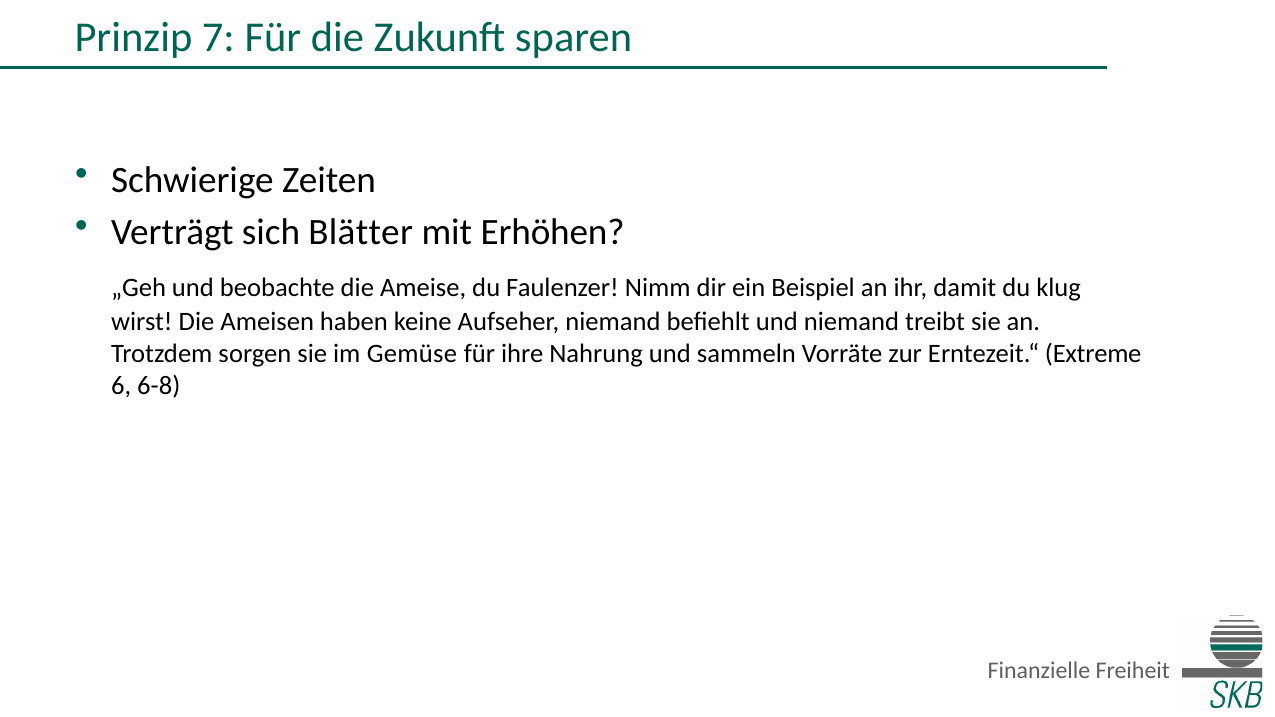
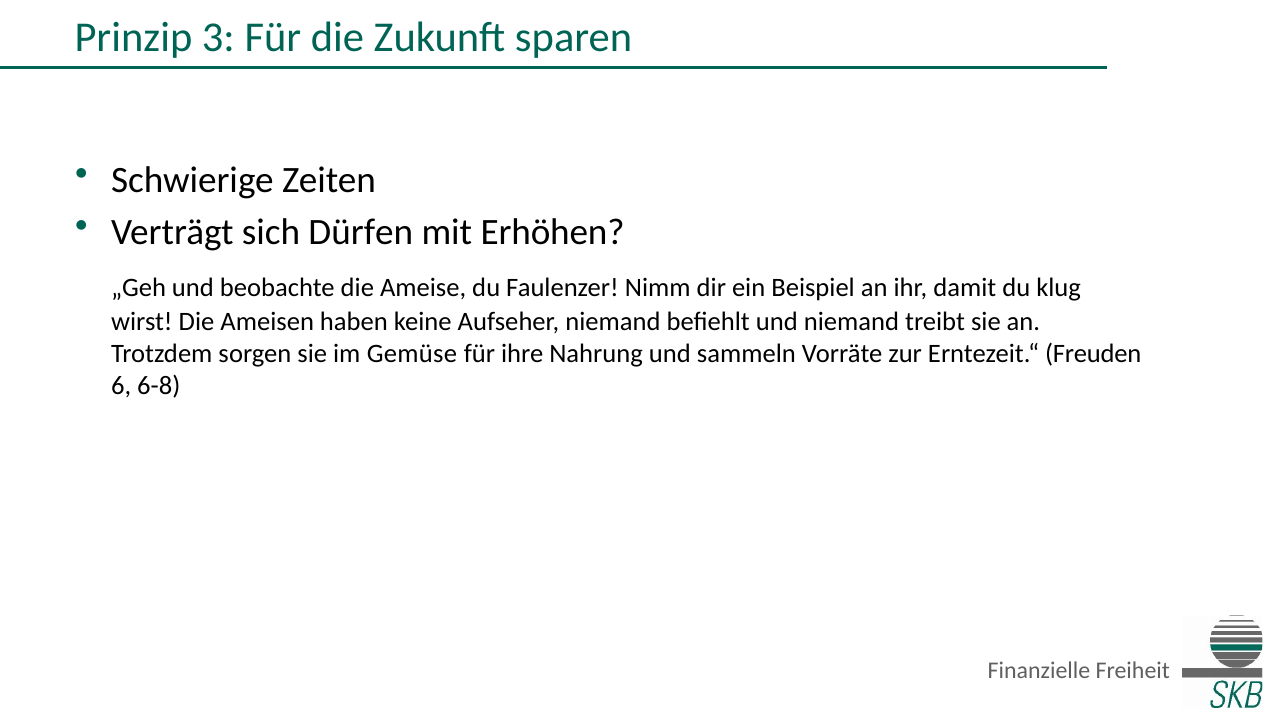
7: 7 -> 3
Blätter: Blätter -> Dürfen
Extreme: Extreme -> Freuden
